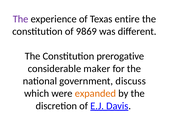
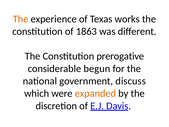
The at (21, 19) colour: purple -> orange
entire: entire -> works
9869: 9869 -> 1863
maker: maker -> begun
